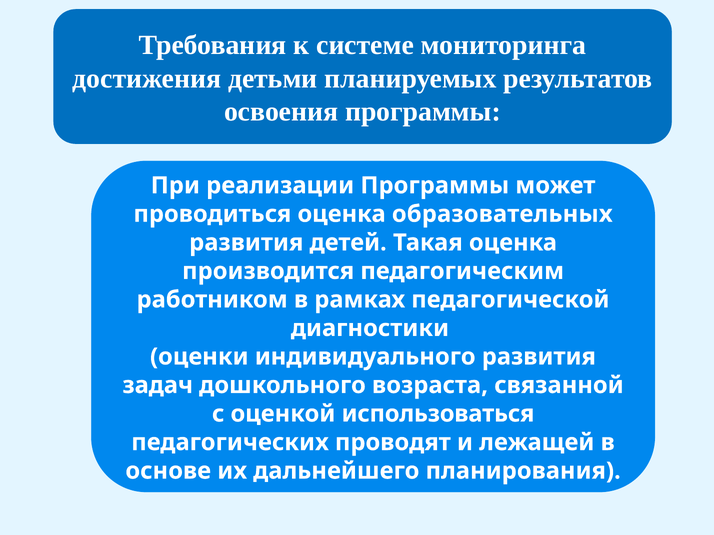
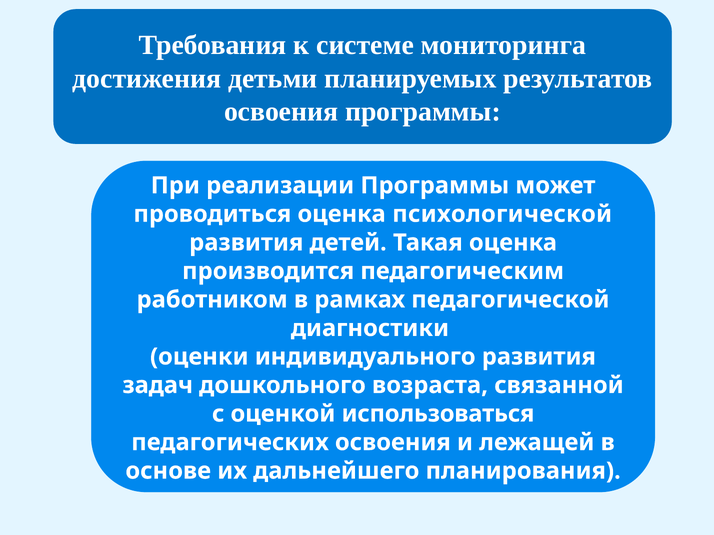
образовательных: образовательных -> психологической
педагогических проводят: проводят -> освоения
